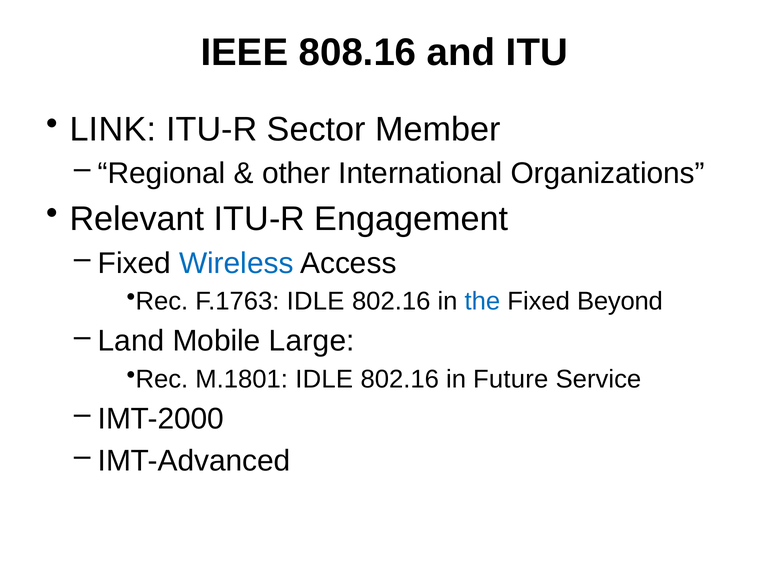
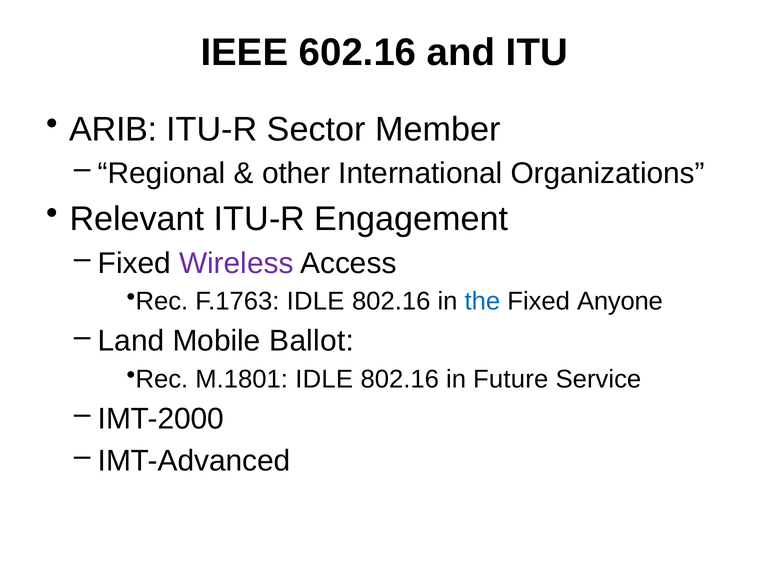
808.16: 808.16 -> 602.16
LINK: LINK -> ARIB
Wireless colour: blue -> purple
Beyond: Beyond -> Anyone
Large: Large -> Ballot
